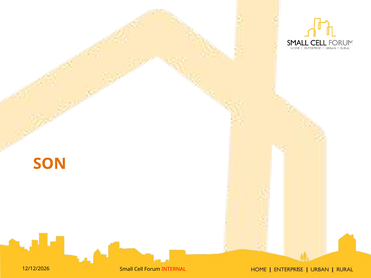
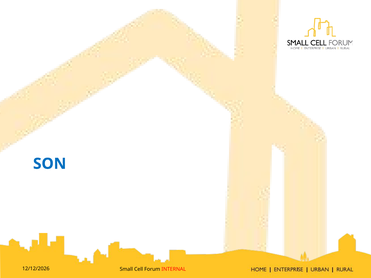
SON colour: orange -> blue
